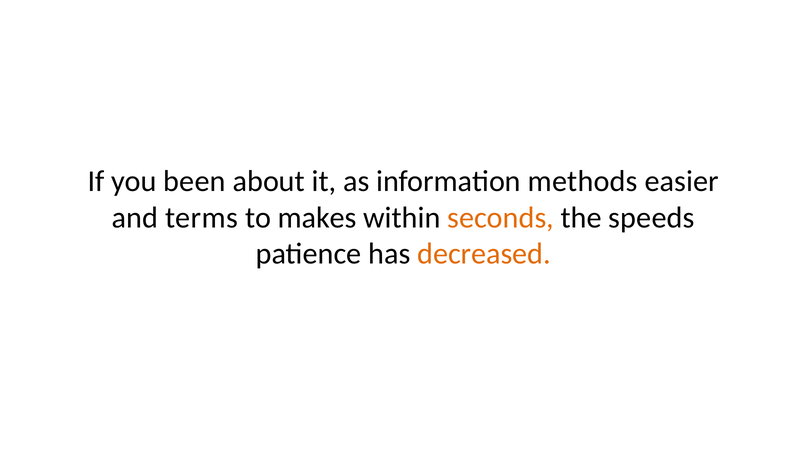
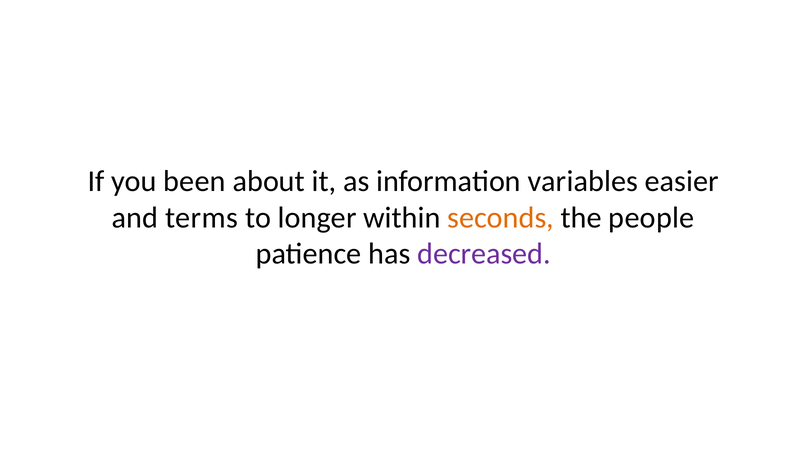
methods: methods -> variables
makes: makes -> longer
speeds: speeds -> people
decreased colour: orange -> purple
